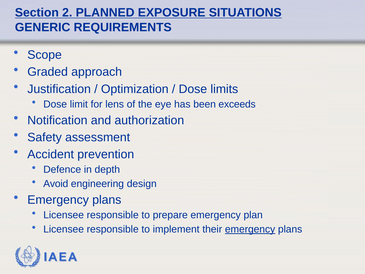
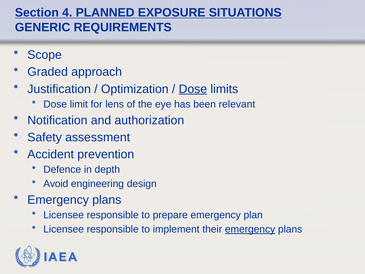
2: 2 -> 4
Dose at (193, 89) underline: none -> present
exceeds: exceeds -> relevant
